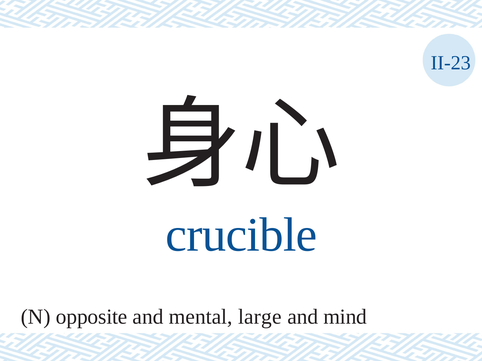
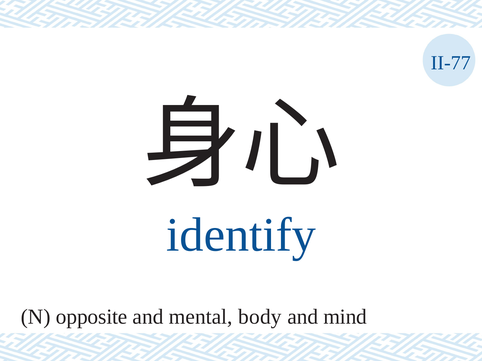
II-23: II-23 -> II-77
crucible: crucible -> identify
large: large -> body
